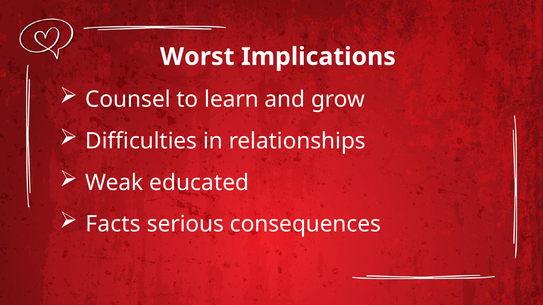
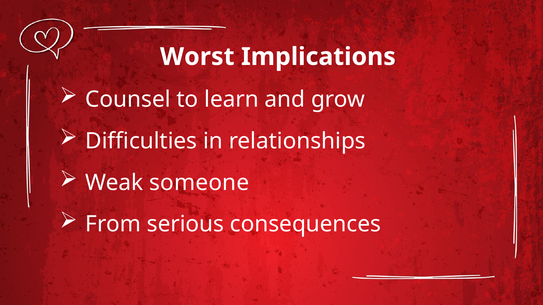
educated: educated -> someone
Facts: Facts -> From
